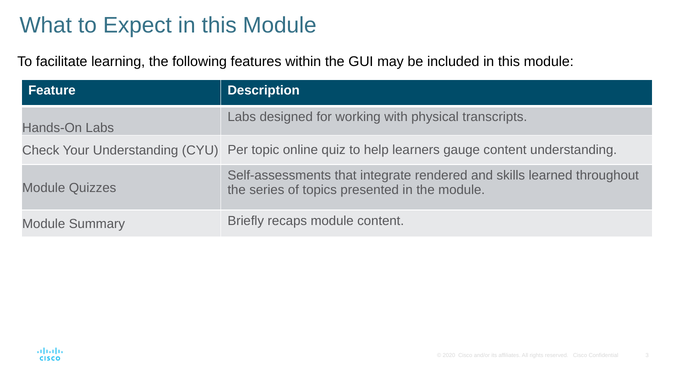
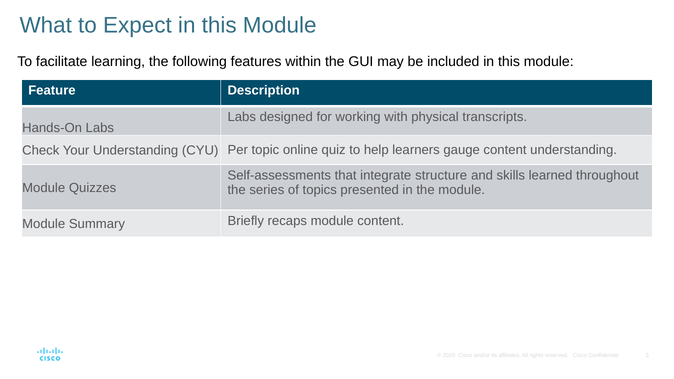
rendered: rendered -> structure
